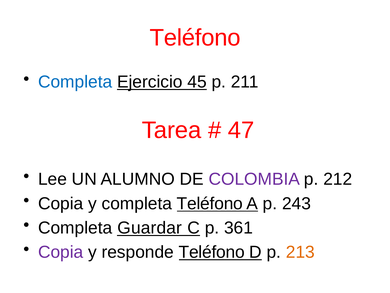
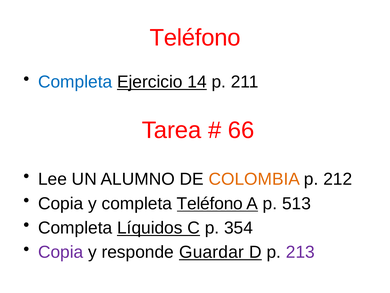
45: 45 -> 14
47: 47 -> 66
COLOMBIA colour: purple -> orange
243: 243 -> 513
Guardar: Guardar -> Líquidos
361: 361 -> 354
responde Teléfono: Teléfono -> Guardar
213 colour: orange -> purple
